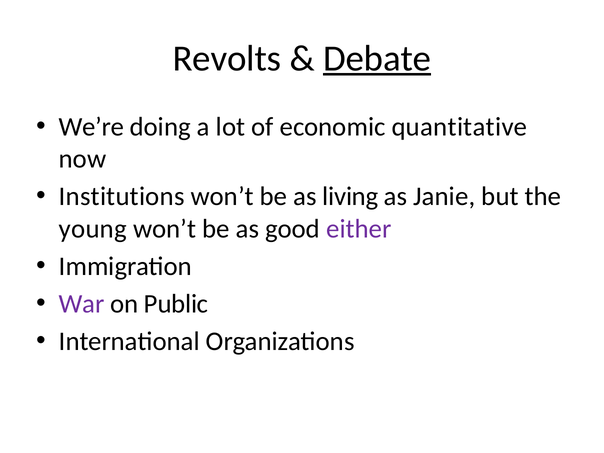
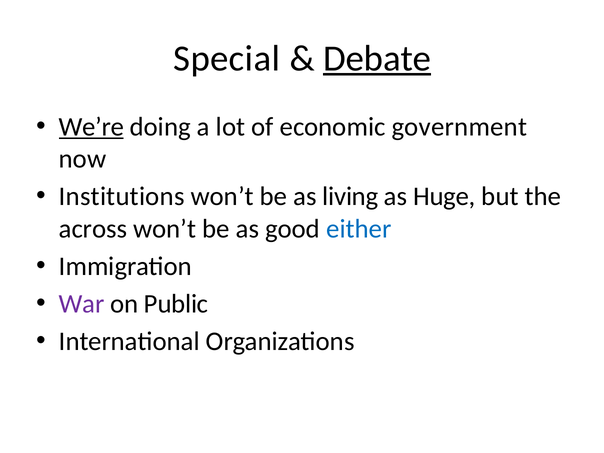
Revolts: Revolts -> Special
We’re underline: none -> present
quantitative: quantitative -> government
Janie: Janie -> Huge
young: young -> across
either colour: purple -> blue
